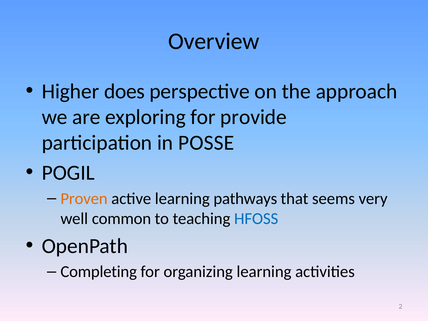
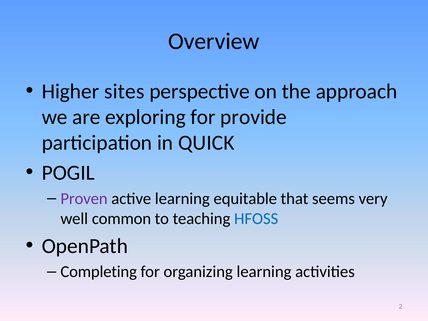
does: does -> sites
POSSE: POSSE -> QUICK
Proven colour: orange -> purple
pathways: pathways -> equitable
